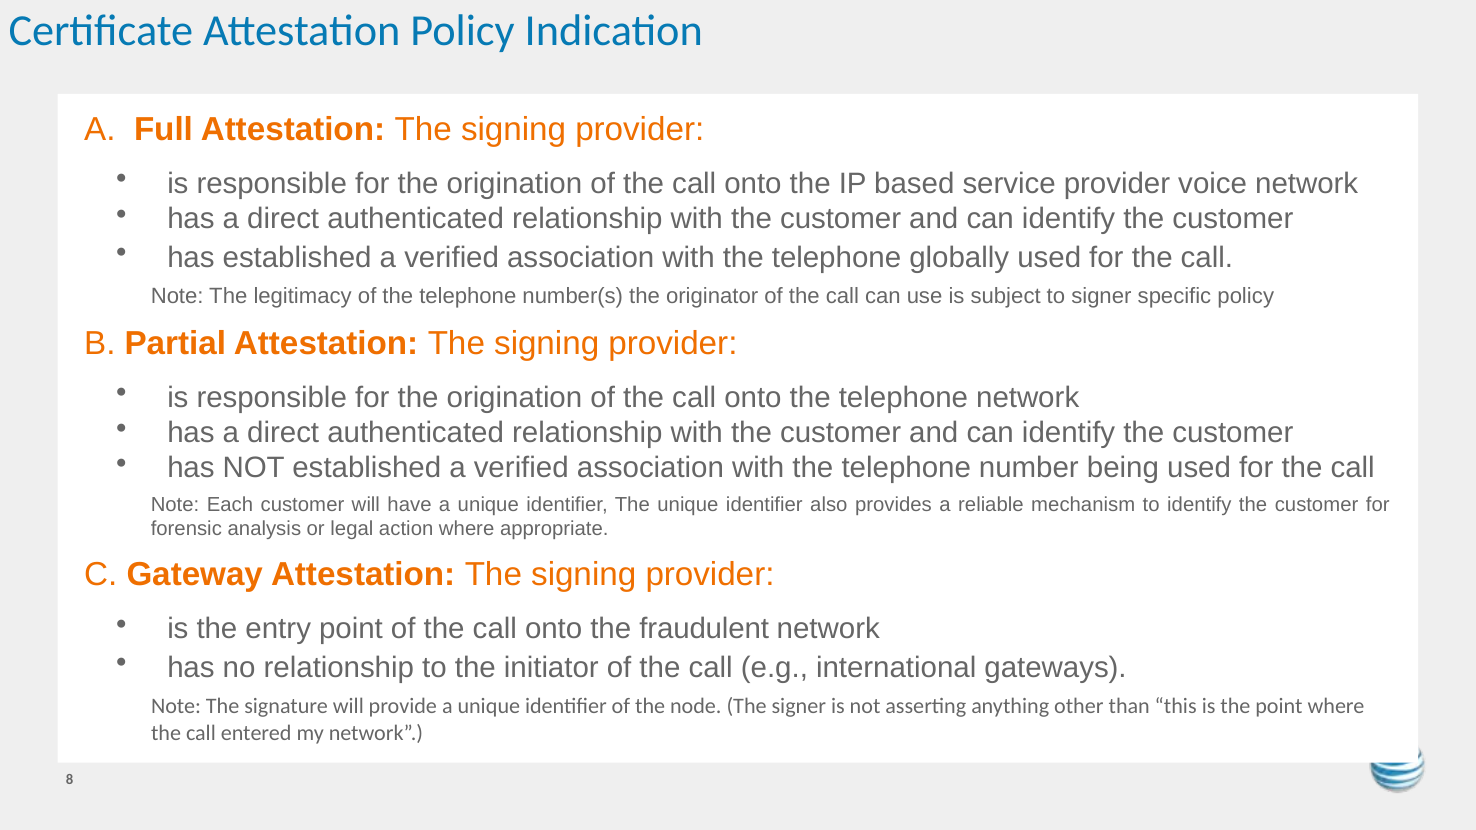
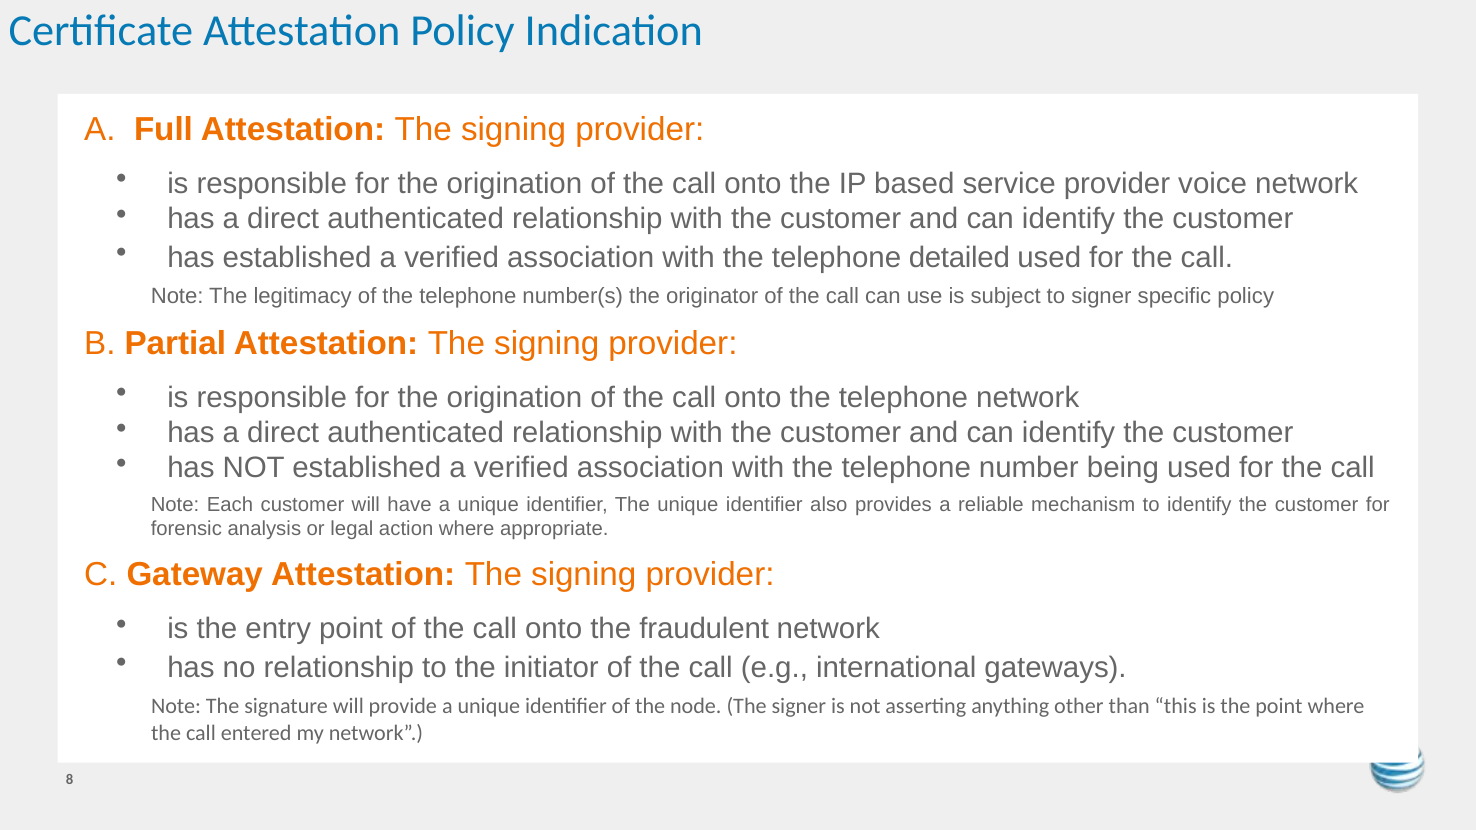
globally: globally -> detailed
